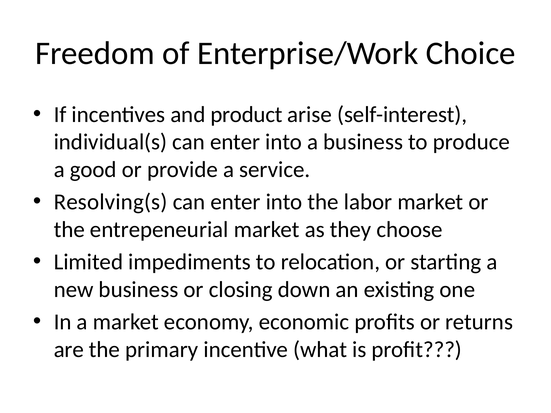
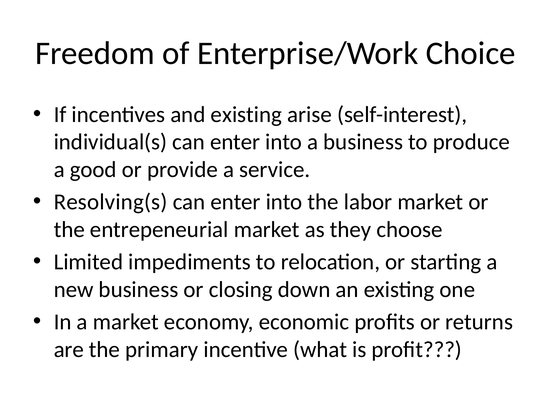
and product: product -> existing
